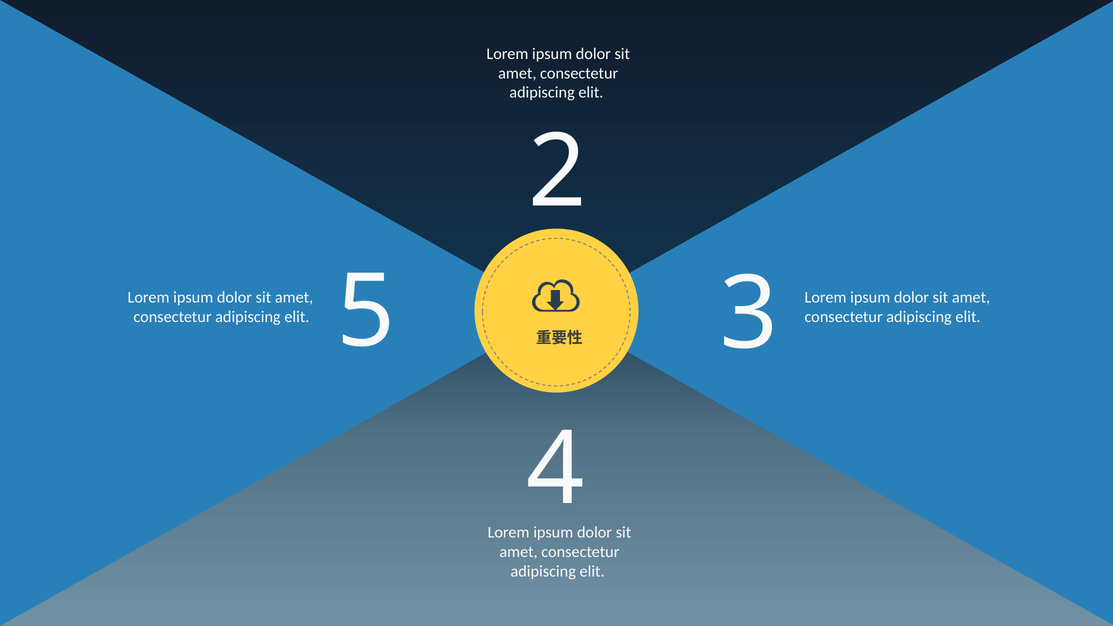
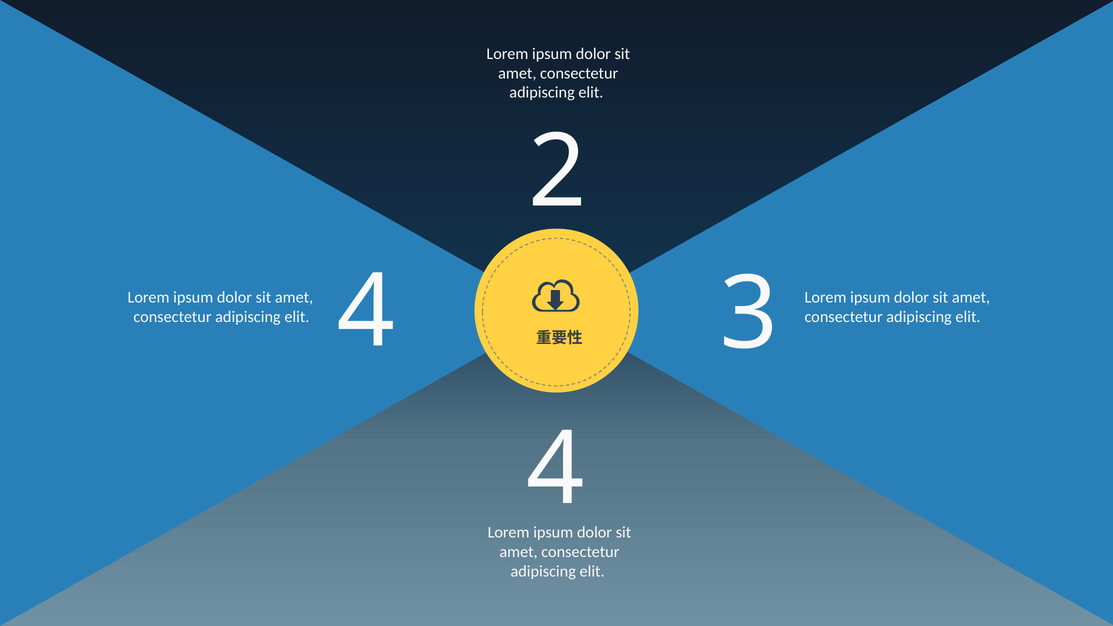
elit 5: 5 -> 4
